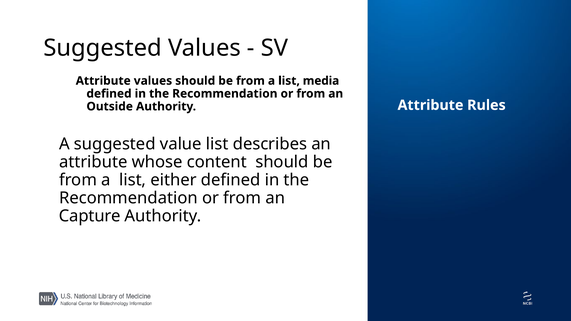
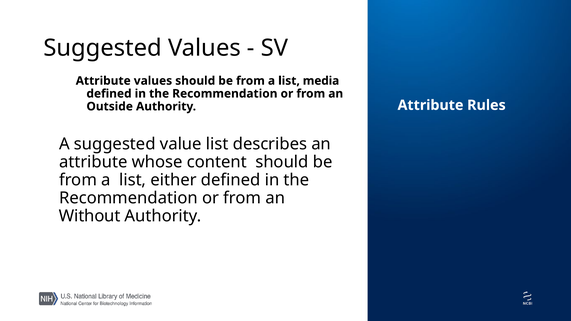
Capture: Capture -> Without
